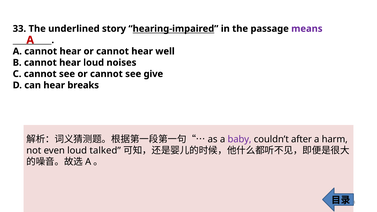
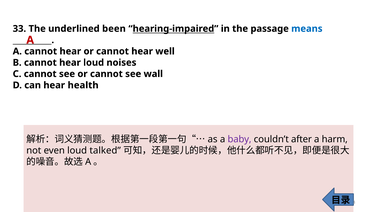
story: story -> been
means colour: purple -> blue
give: give -> wall
breaks: breaks -> health
